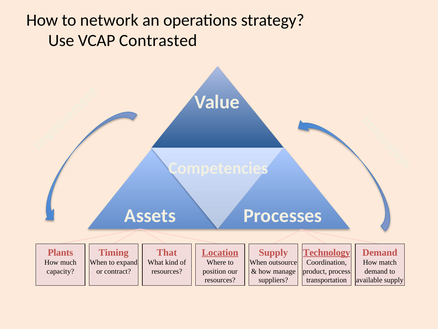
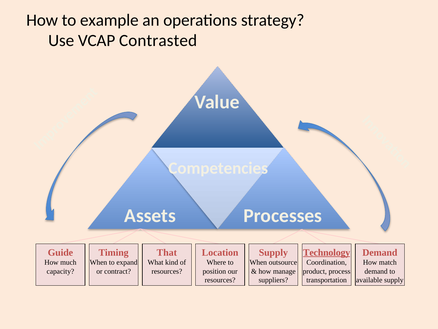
network: network -> example
Plants: Plants -> Guide
Location underline: present -> none
